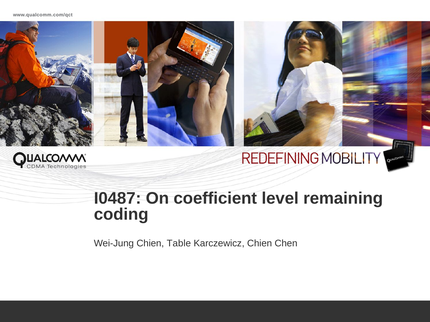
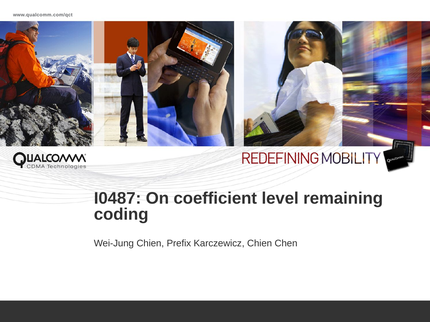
Table: Table -> Prefix
